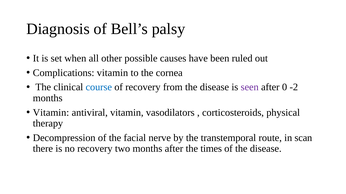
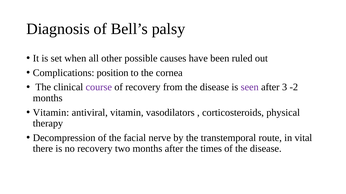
Complications vitamin: vitamin -> position
course colour: blue -> purple
0: 0 -> 3
scan: scan -> vital
